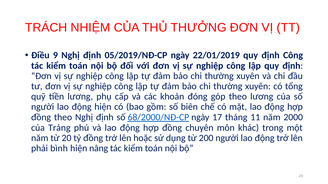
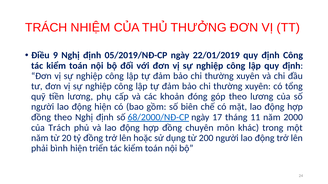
của Trảng: Trảng -> Trách
nâng: nâng -> triển
